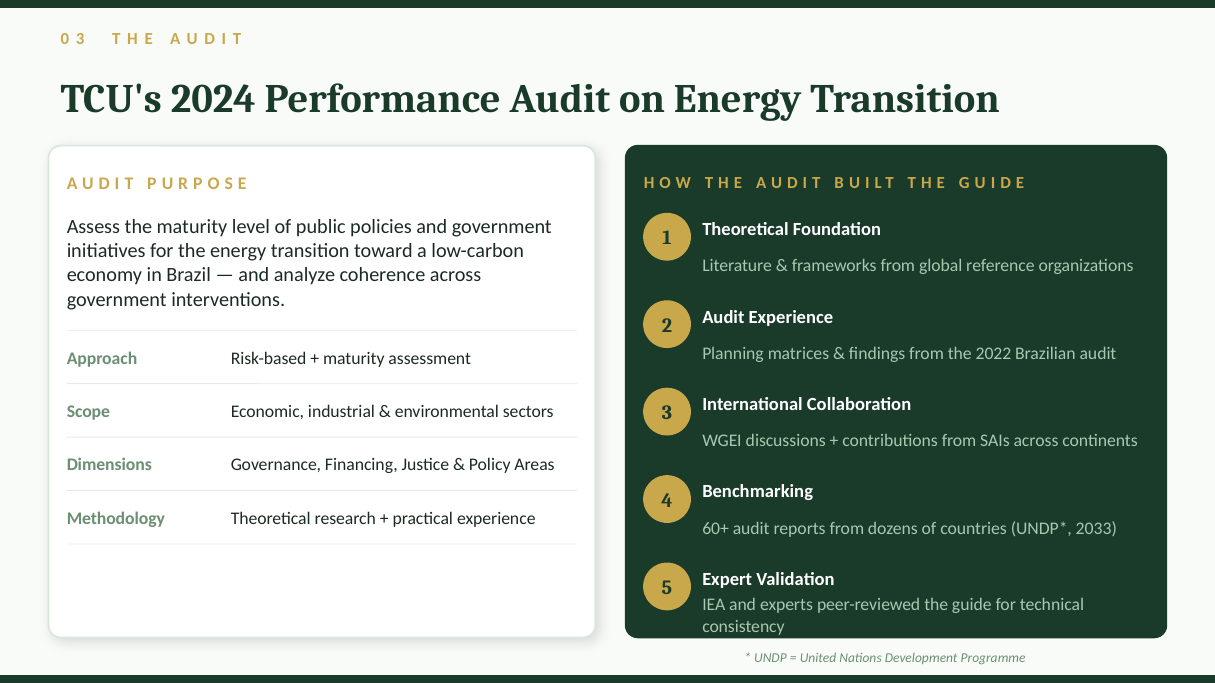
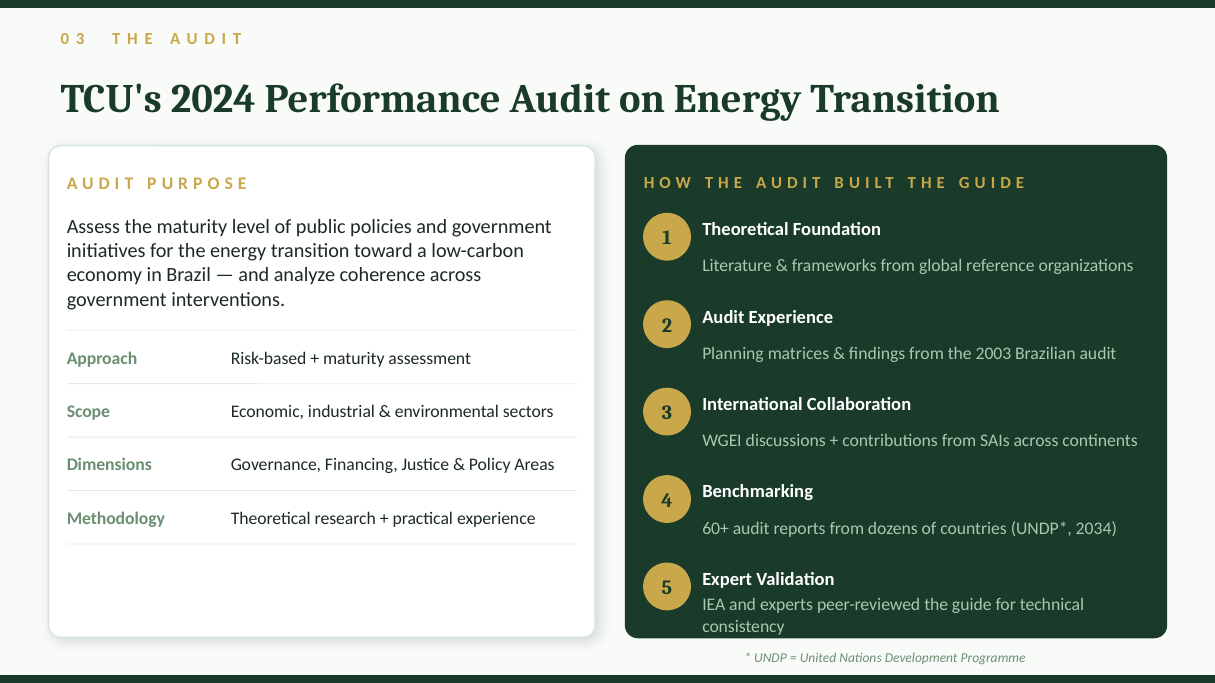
2022: 2022 -> 2003
2033: 2033 -> 2034
